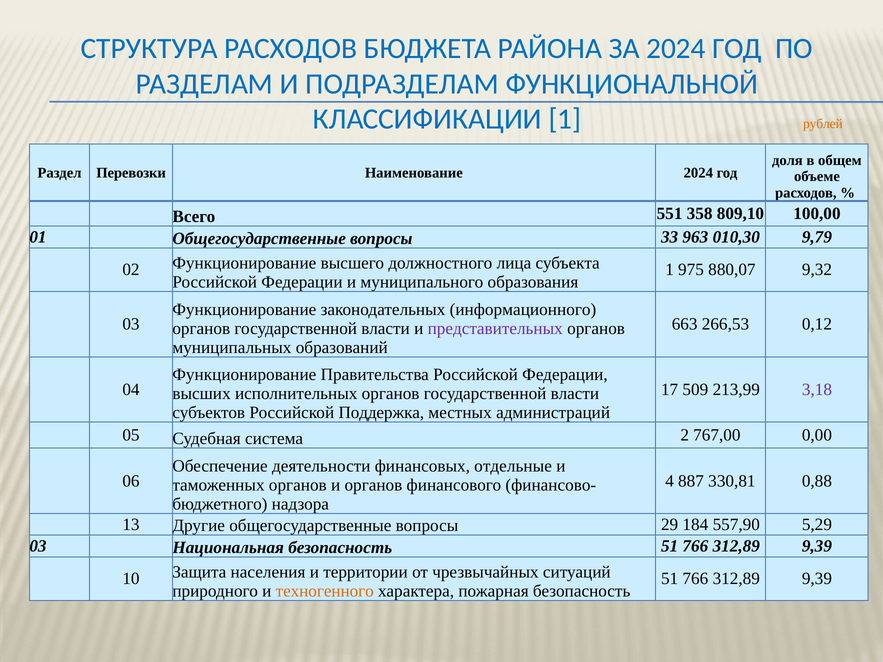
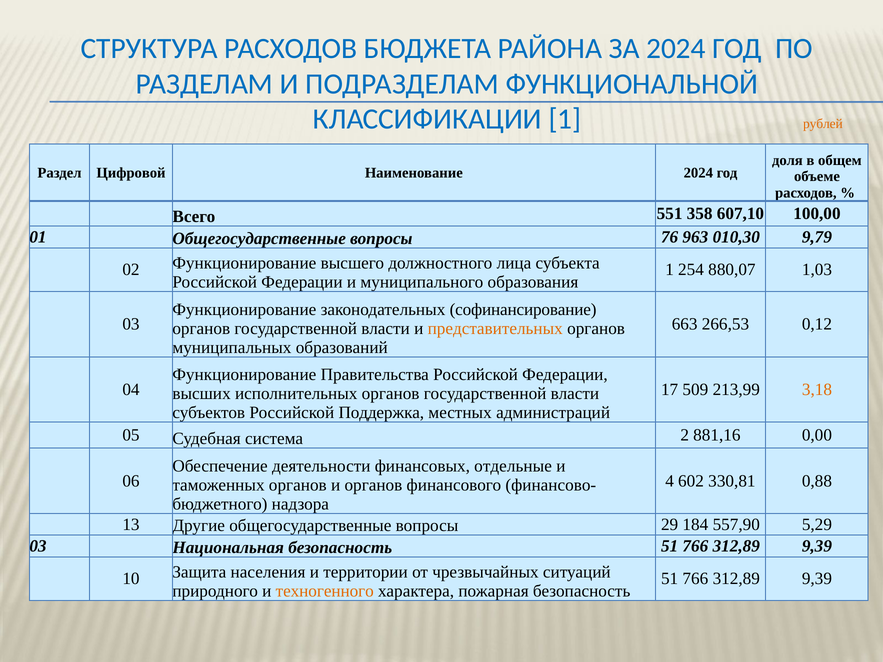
Перевозки: Перевозки -> Цифровой
809,10: 809,10 -> 607,10
33: 33 -> 76
975: 975 -> 254
9,32: 9,32 -> 1,03
информационного: информационного -> софинансирование
представительных colour: purple -> orange
3,18 colour: purple -> orange
767,00: 767,00 -> 881,16
887: 887 -> 602
